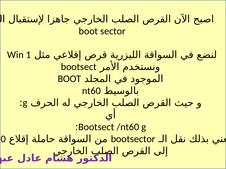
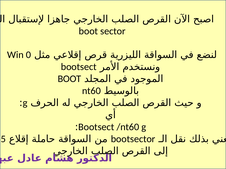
1: 1 -> 0
0: 0 -> 5
